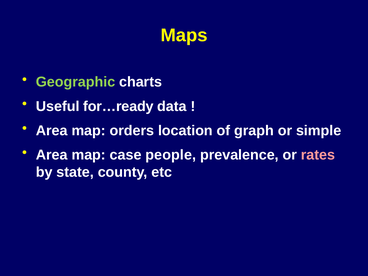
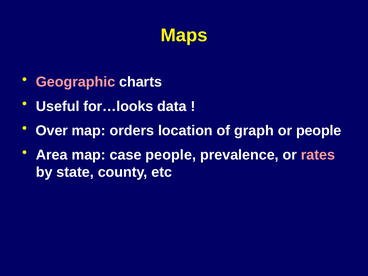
Geographic colour: light green -> pink
for…ready: for…ready -> for…looks
Area at (52, 131): Area -> Over
or simple: simple -> people
